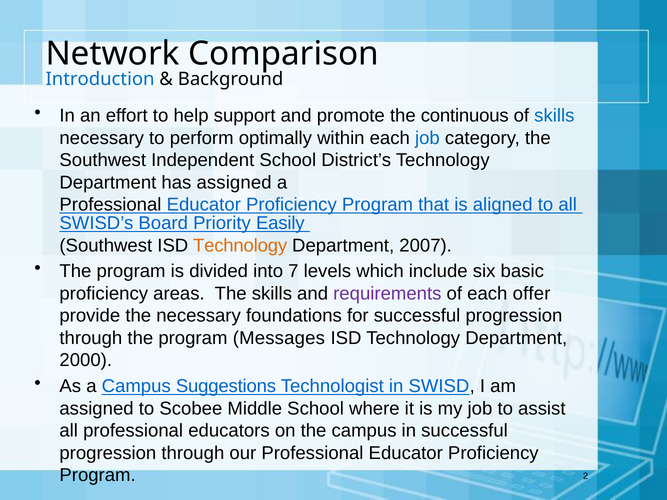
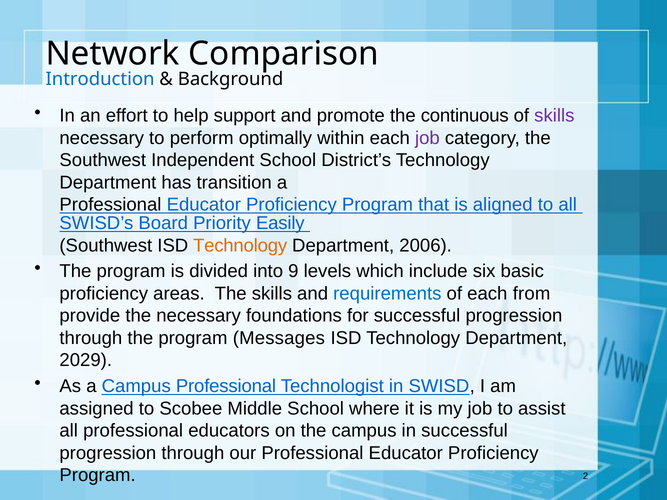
skills at (554, 116) colour: blue -> purple
job at (427, 138) colour: blue -> purple
has assigned: assigned -> transition
2007: 2007 -> 2006
7: 7 -> 9
requirements colour: purple -> blue
offer: offer -> from
2000: 2000 -> 2029
Campus Suggestions: Suggestions -> Professional
